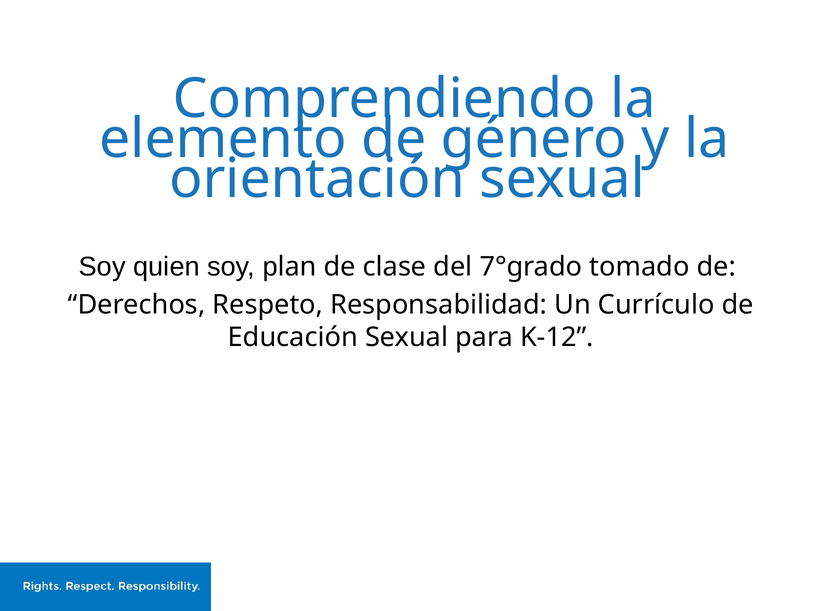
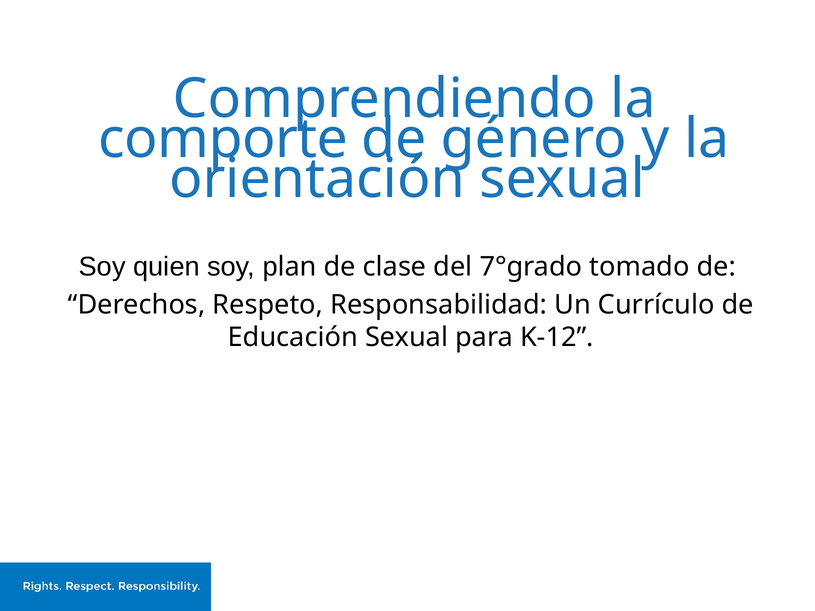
elemento: elemento -> comporte
